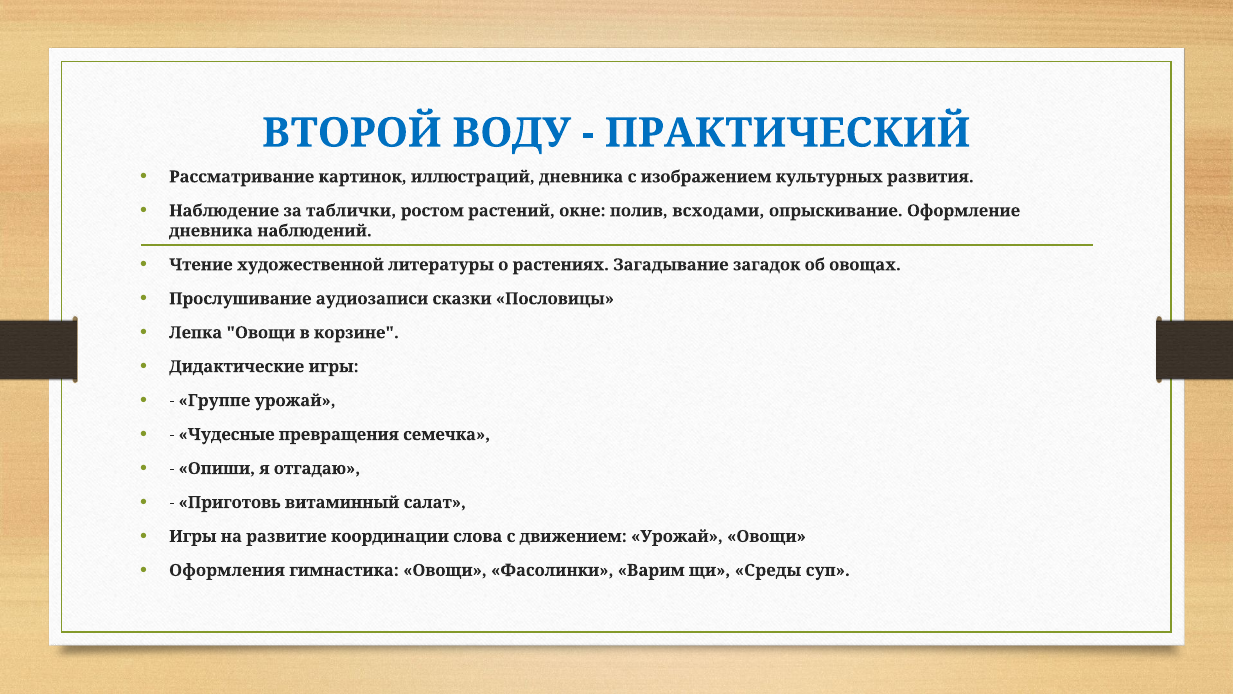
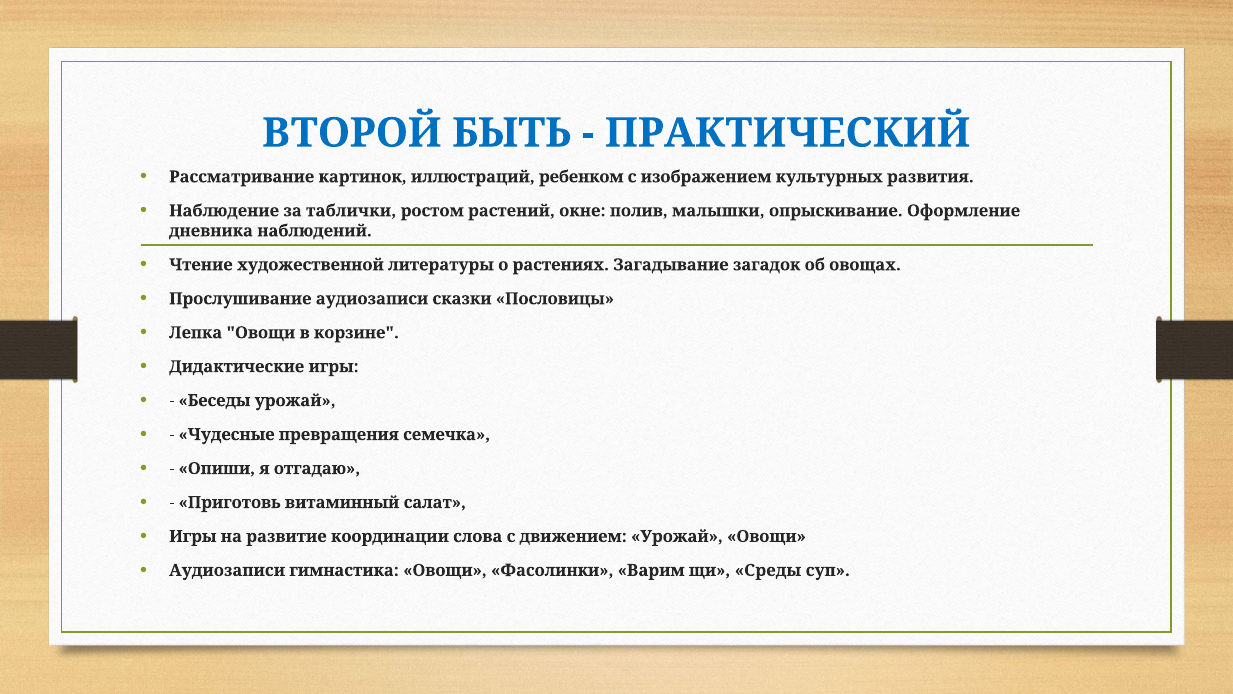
ВОДУ: ВОДУ -> БЫТЬ
иллюстраций дневника: дневника -> ребенком
всходами: всходами -> малышки
Группе: Группе -> Беседы
Оформления at (227, 570): Оформления -> Аудиозаписи
